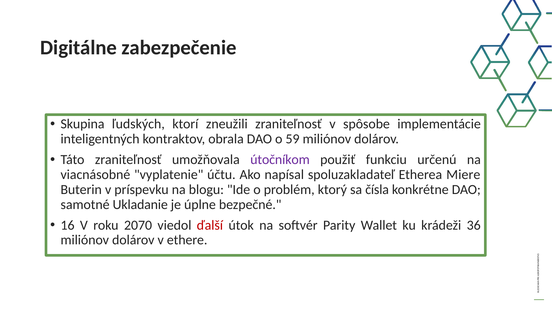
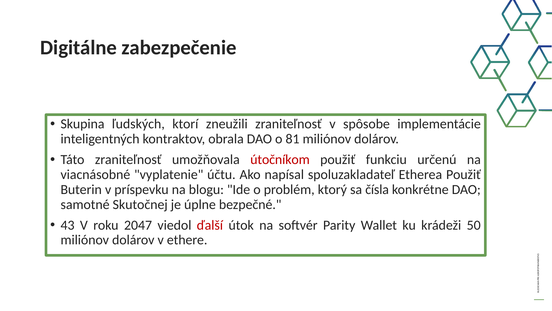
59: 59 -> 81
útočníkom colour: purple -> red
Etherea Miere: Miere -> Použiť
Ukladanie: Ukladanie -> Skutočnej
16: 16 -> 43
2070: 2070 -> 2047
36: 36 -> 50
